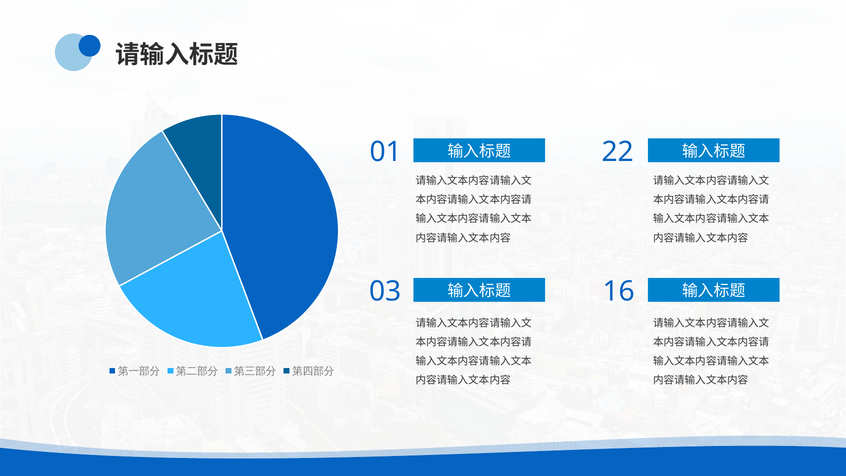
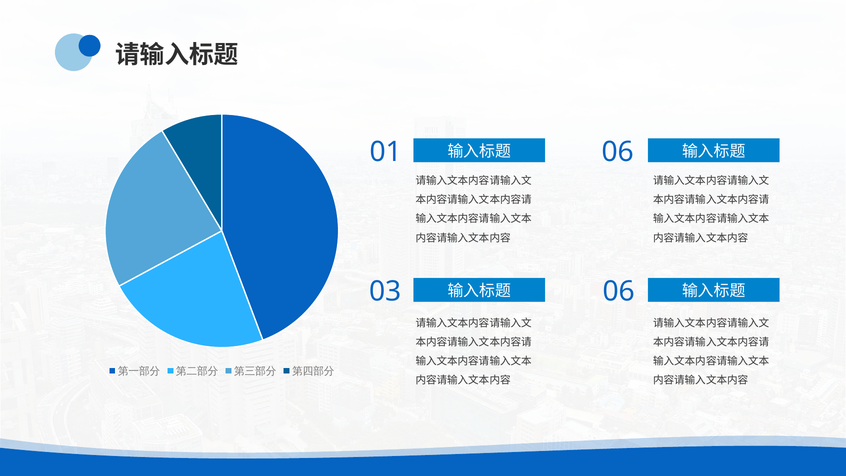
22 at (618, 152): 22 -> 06
16 at (619, 291): 16 -> 06
